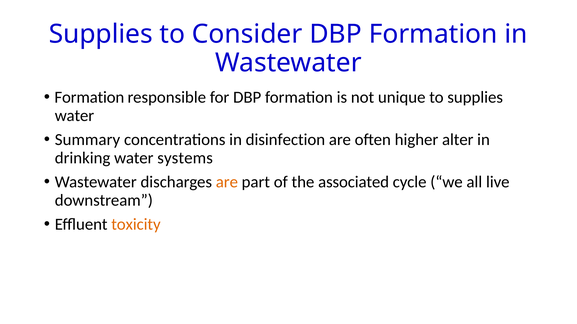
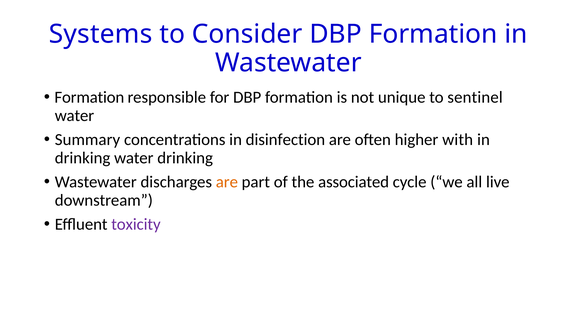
Supplies at (101, 34): Supplies -> Systems
to supplies: supplies -> sentinel
alter: alter -> with
water systems: systems -> drinking
toxicity colour: orange -> purple
